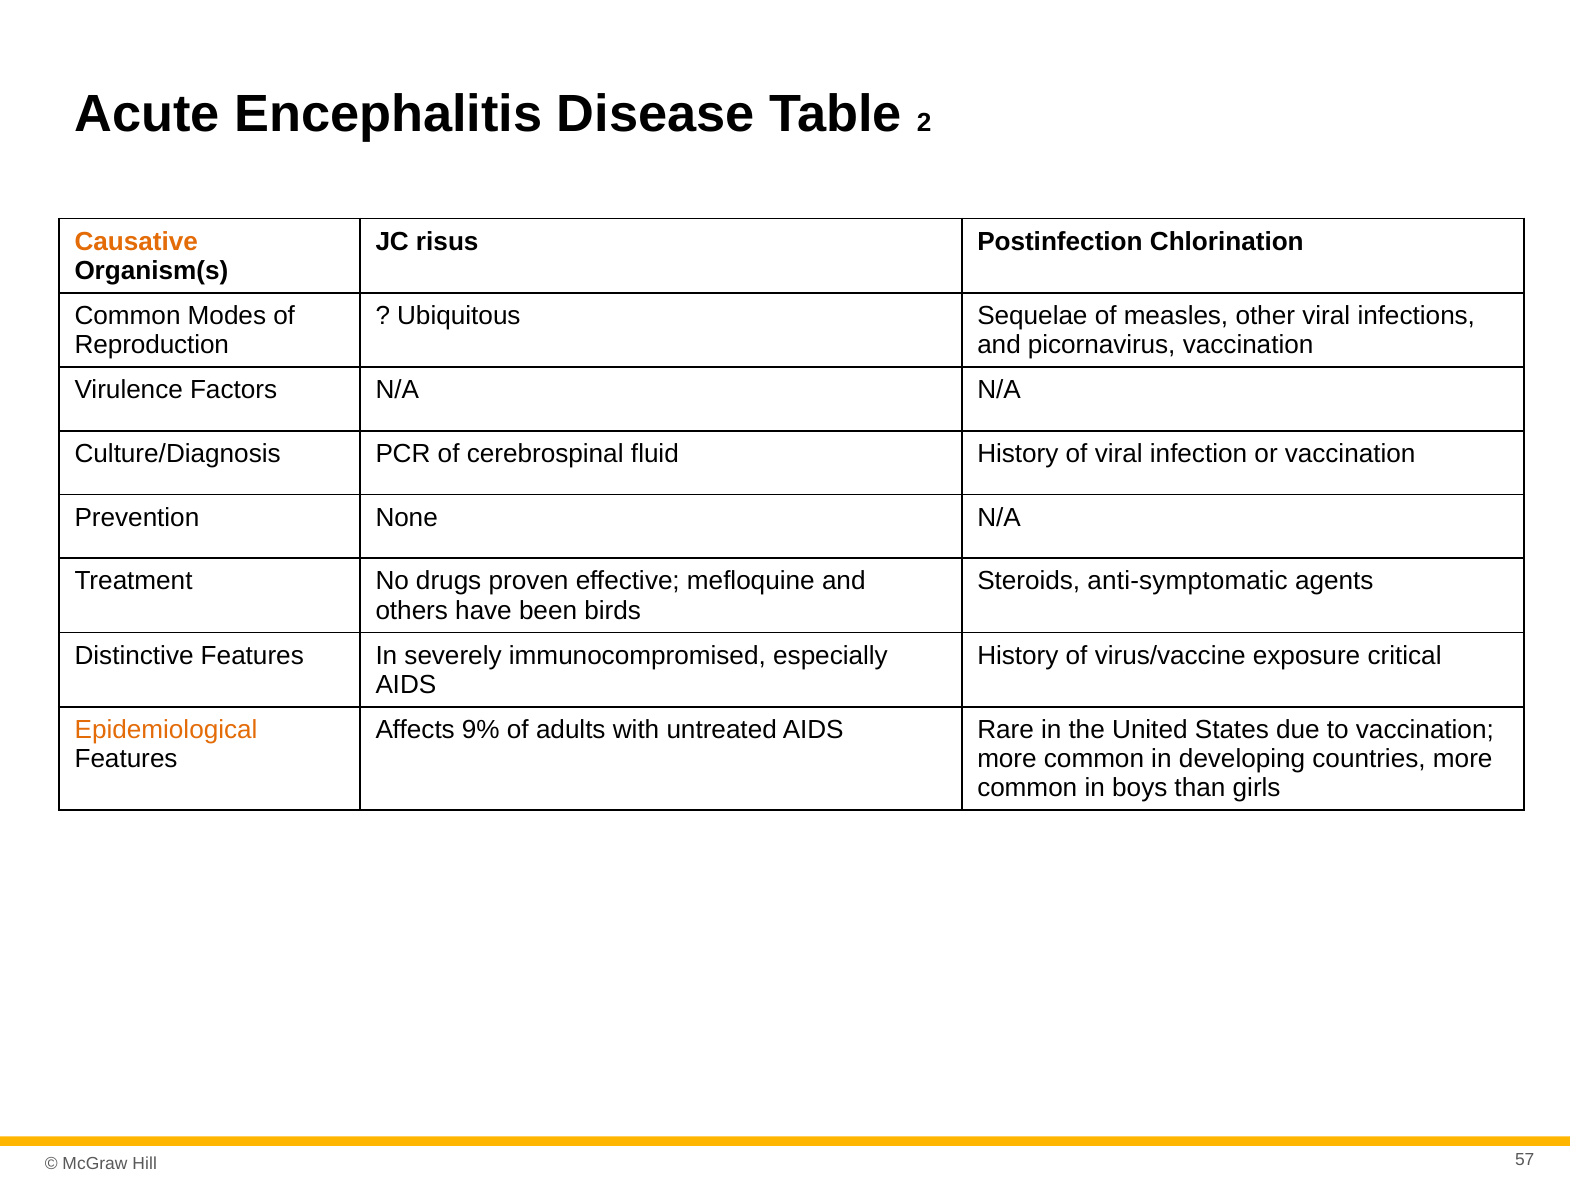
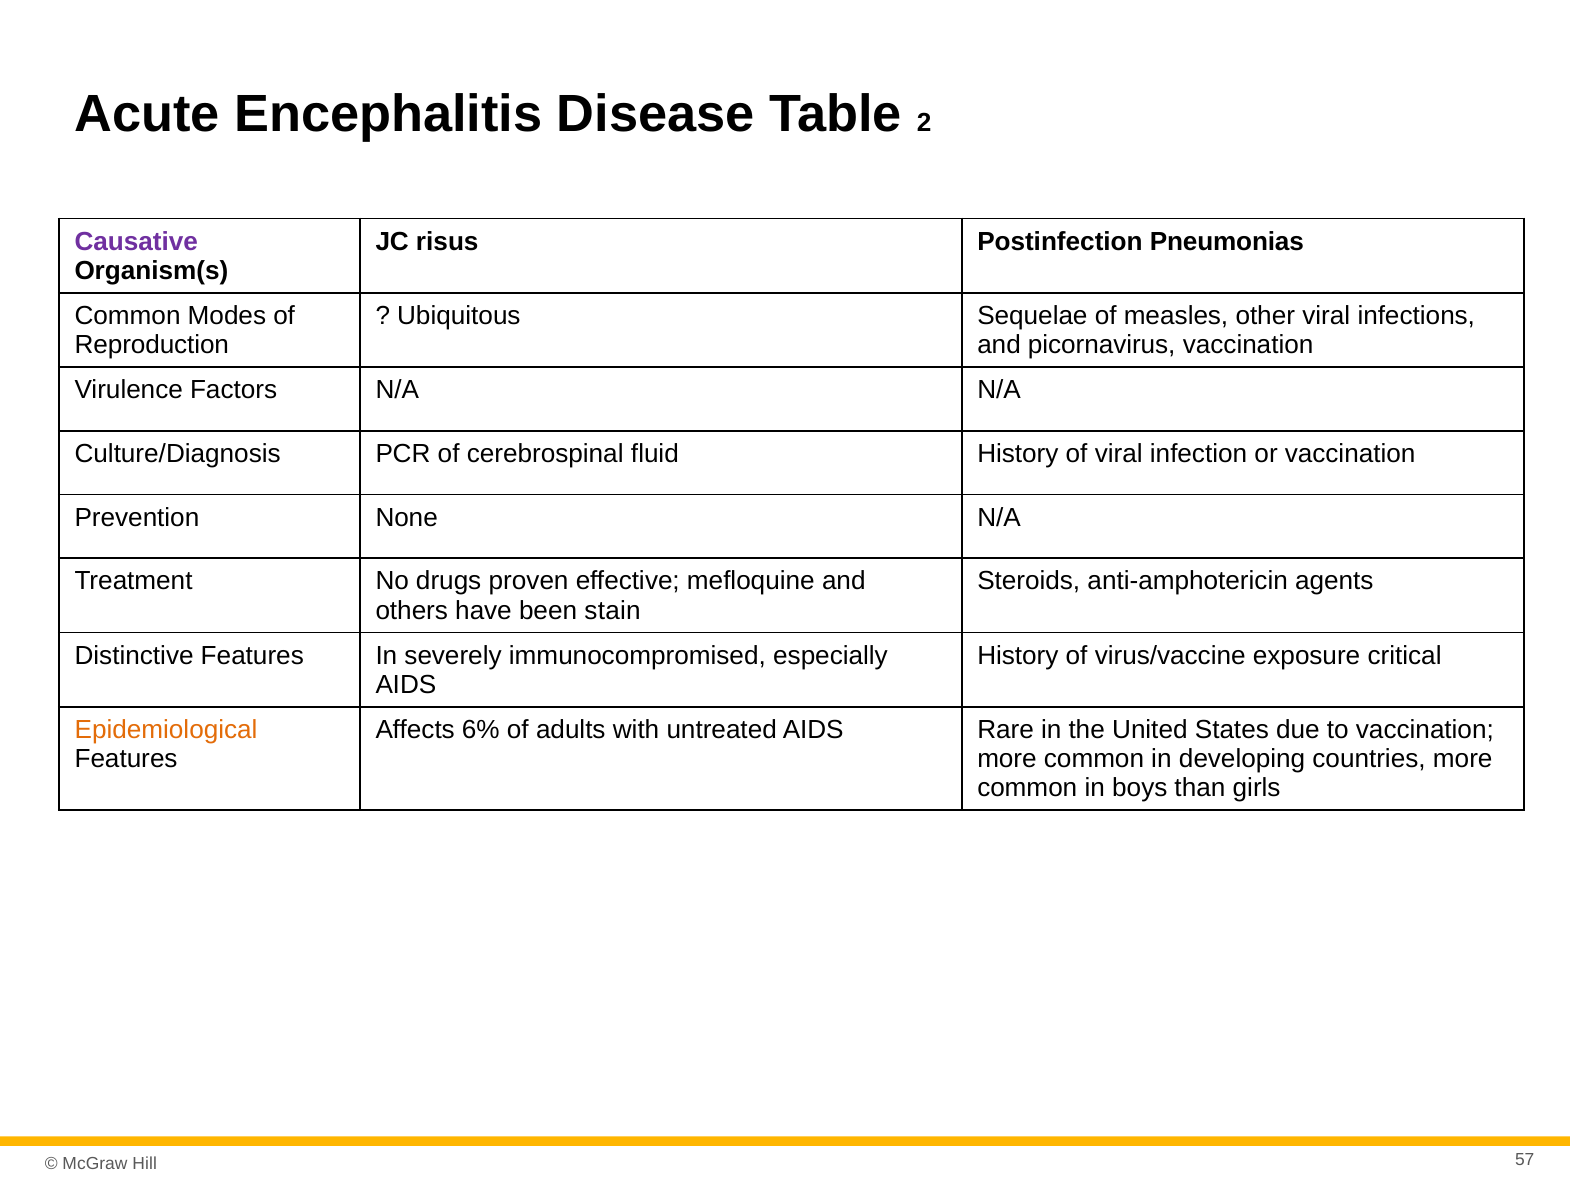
Causative colour: orange -> purple
Chlorination: Chlorination -> Pneumonias
anti-symptomatic: anti-symptomatic -> anti-amphotericin
birds: birds -> stain
9%: 9% -> 6%
